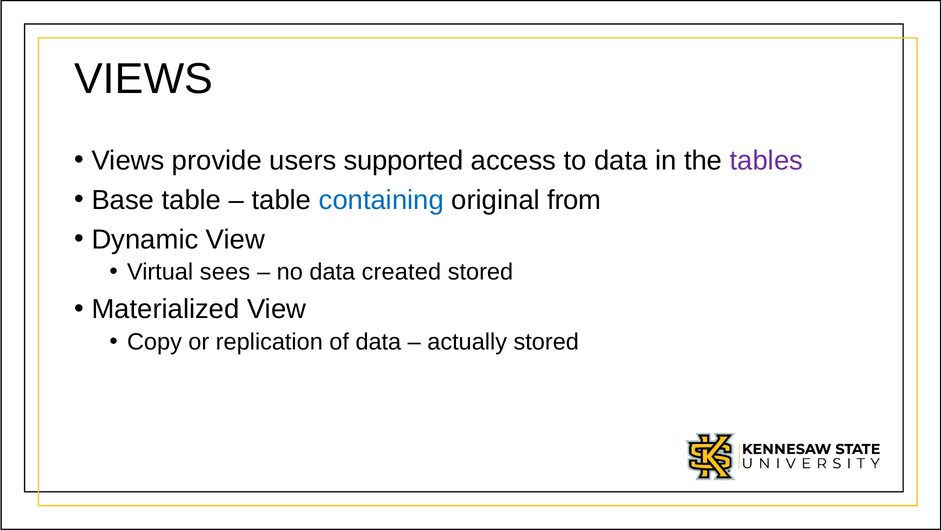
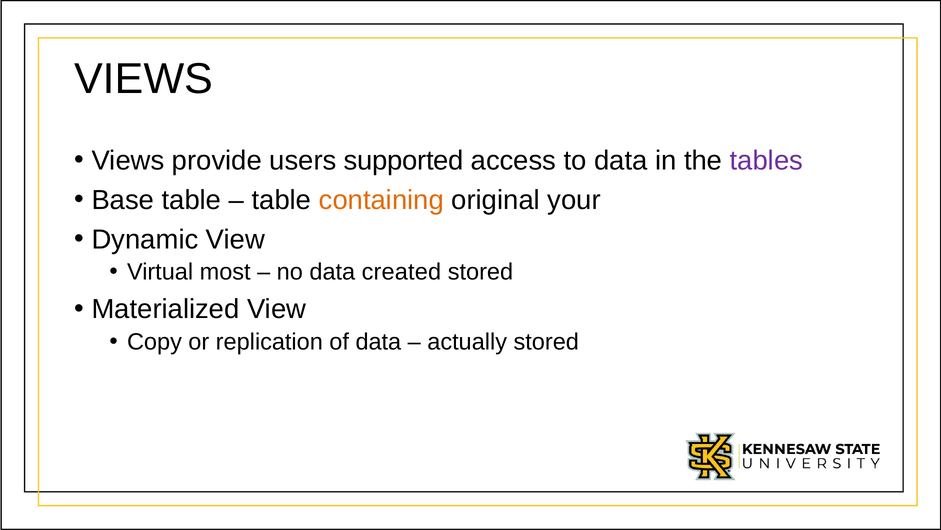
containing colour: blue -> orange
from: from -> your
sees: sees -> most
